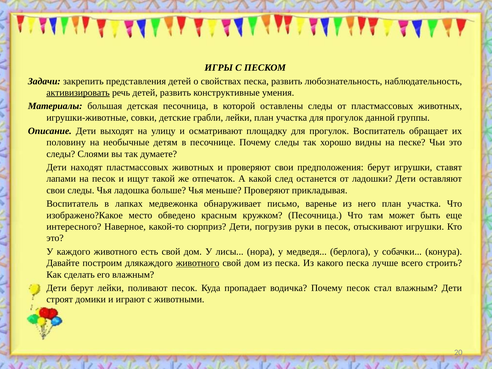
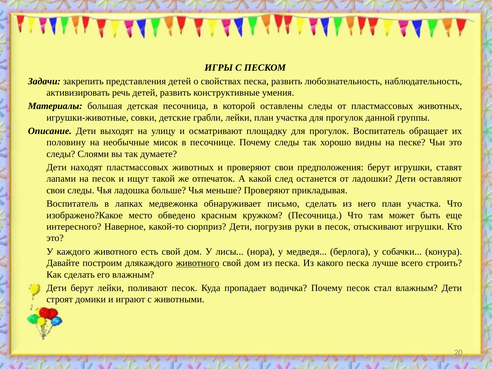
активизировать underline: present -> none
детям: детям -> мисок
письмо варенье: варенье -> сделать
